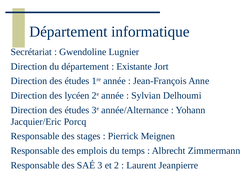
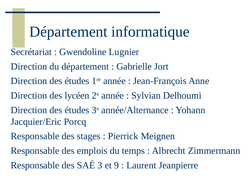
Existante: Existante -> Gabrielle
2: 2 -> 9
